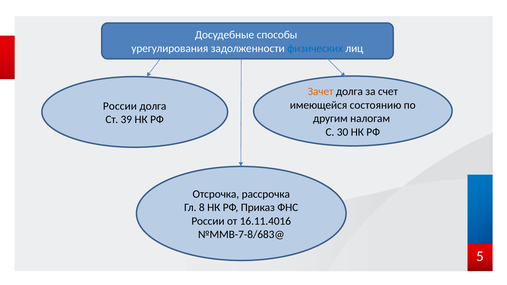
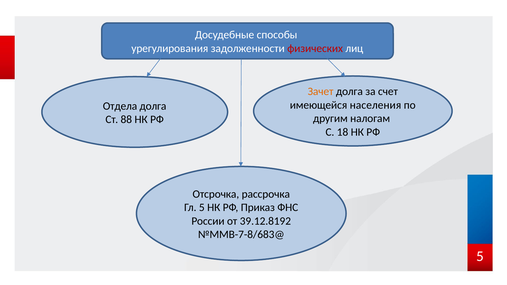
физических colour: blue -> red
состоянию: состоянию -> населения
России at (120, 106): России -> Отдела
39: 39 -> 88
30: 30 -> 18
Гл 8: 8 -> 5
16.11.4016: 16.11.4016 -> 39.12.8192
